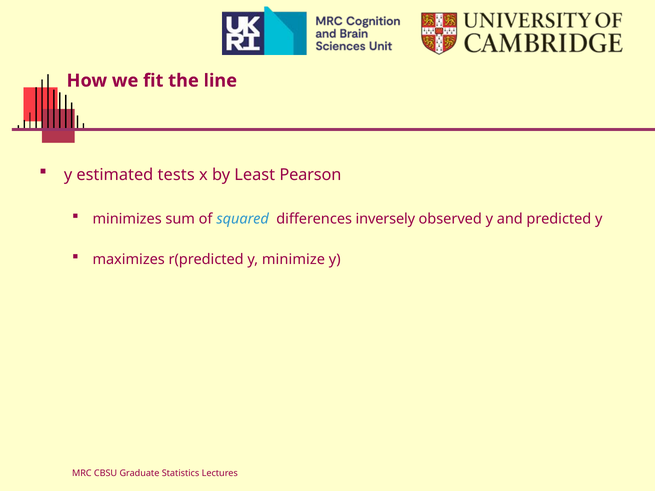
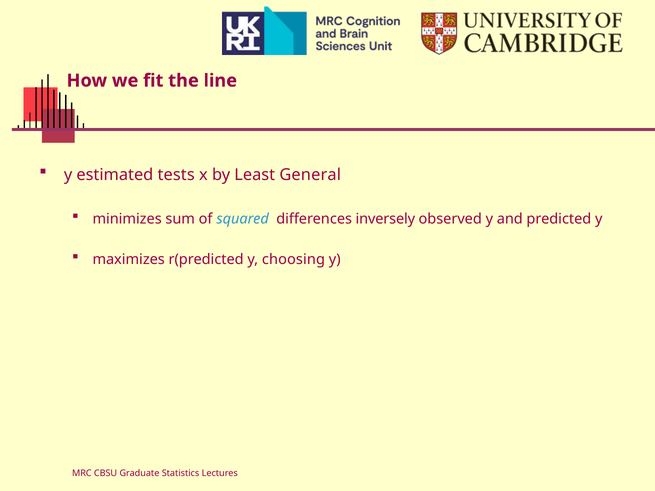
Pearson: Pearson -> General
minimize: minimize -> choosing
